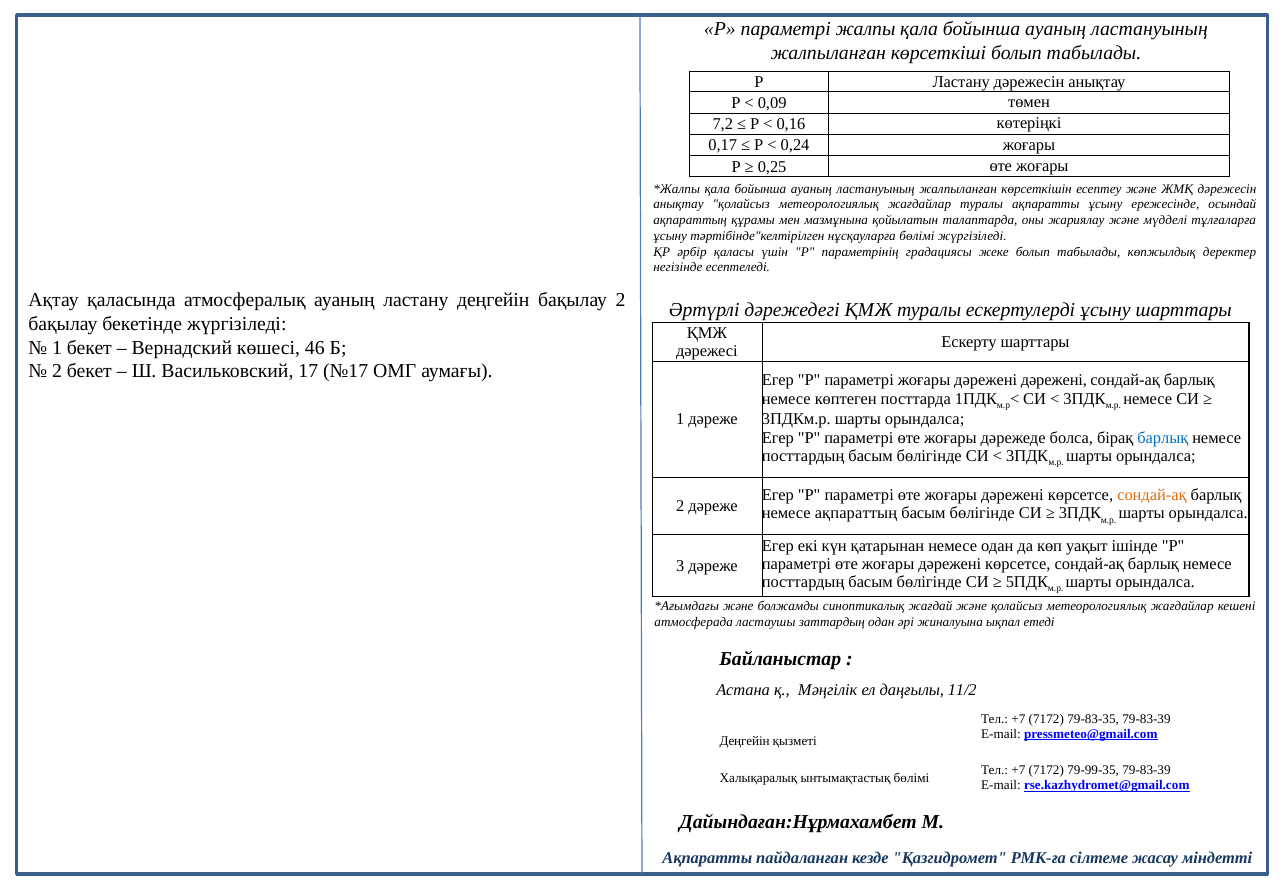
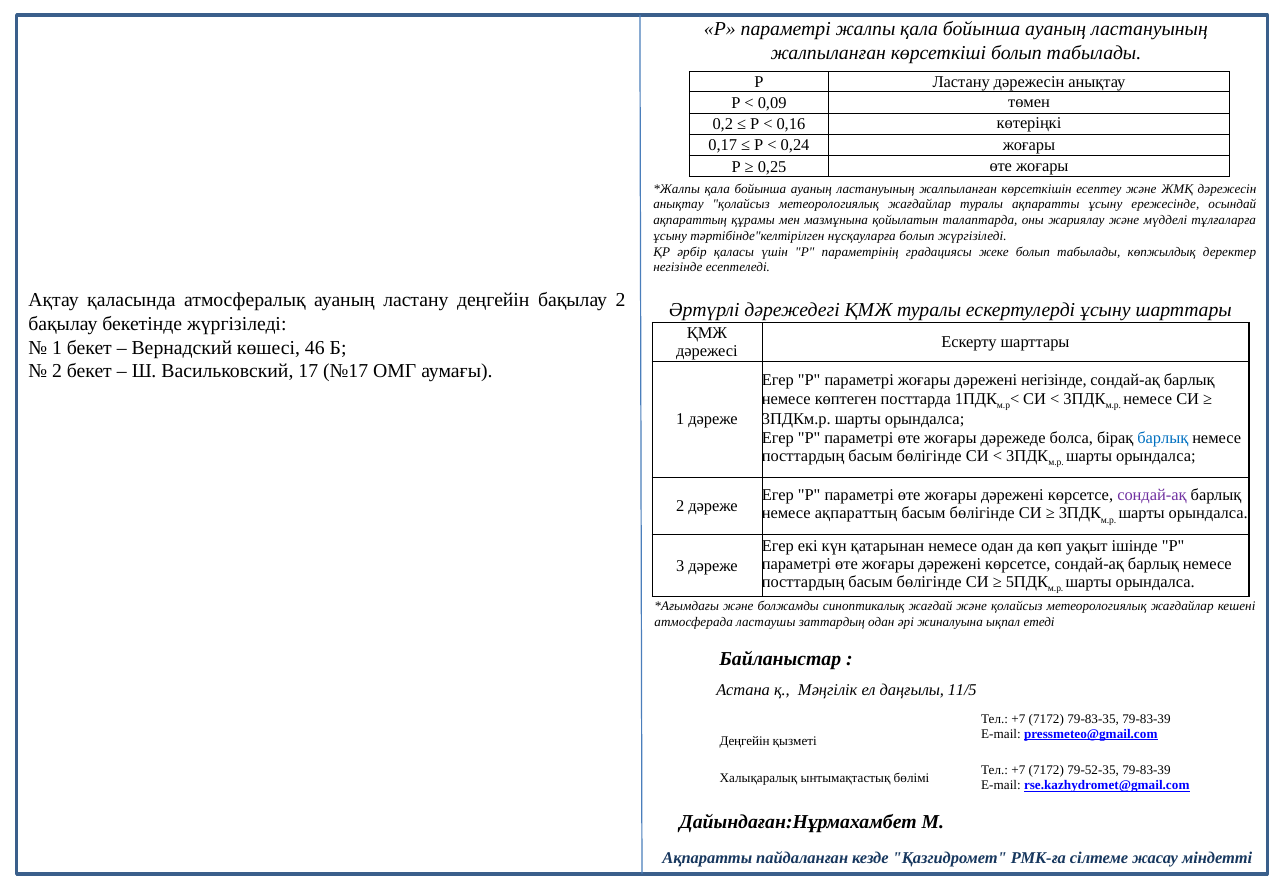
7,2: 7,2 -> 0,2
нұсқауларға бөлімі: бөлімі -> болып
дәрежені дәрежені: дәрежені -> негізінде
сондай-ақ at (1152, 495) colour: orange -> purple
11/2: 11/2 -> 11/5
79-99-35: 79-99-35 -> 79-52-35
